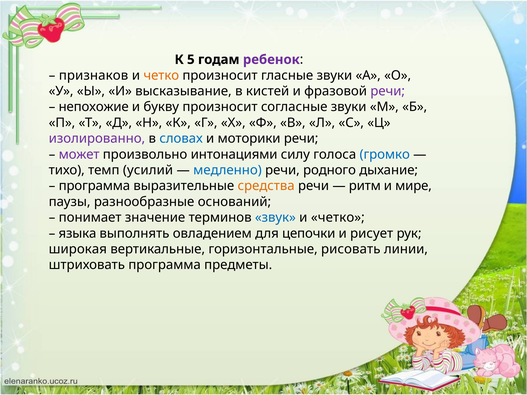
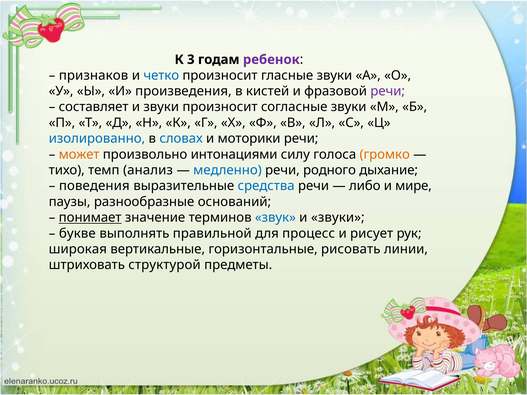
5: 5 -> 3
четко at (161, 75) colour: orange -> blue
высказывание: высказывание -> произведения
непохожие: непохожие -> составляет
букву at (161, 107): букву -> звуки
изолированно colour: purple -> blue
может colour: purple -> orange
громко colour: blue -> orange
усилий: усилий -> анализ
программа at (94, 186): программа -> поведения
средства colour: orange -> blue
ритм: ритм -> либо
понимает underline: none -> present
четко at (338, 218): четко -> звуки
языка: языка -> букве
овладением: овладением -> правильной
цепочки: цепочки -> процесс
штриховать программа: программа -> структурой
